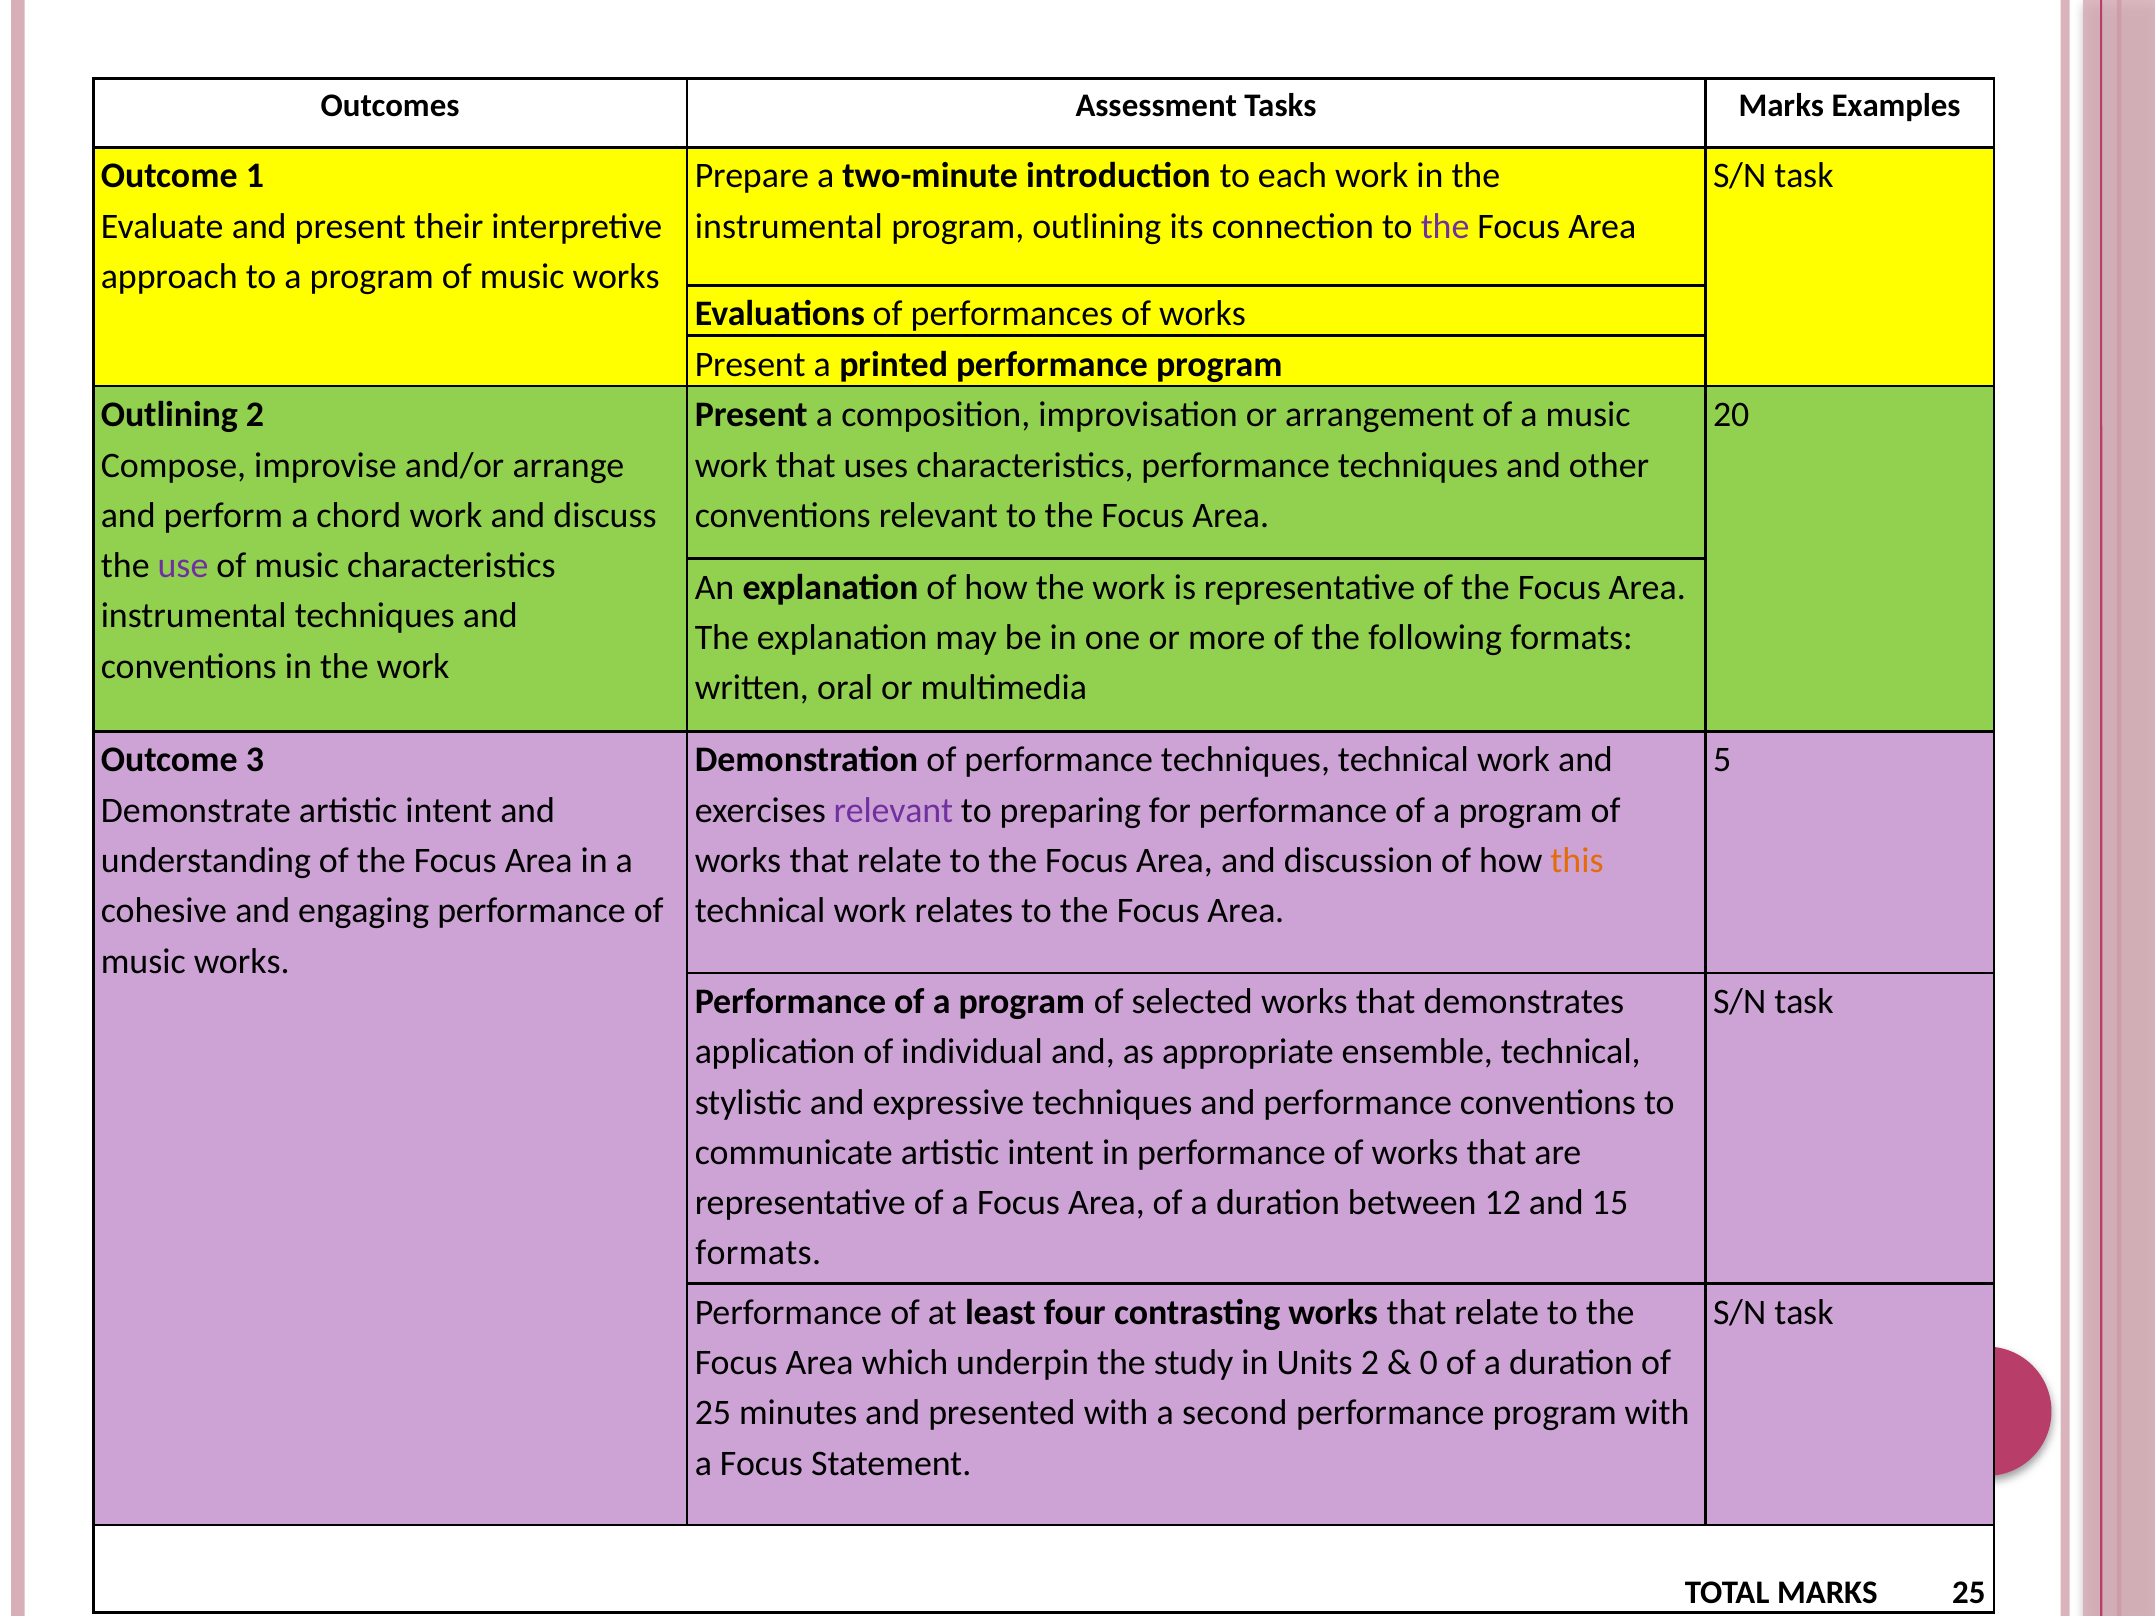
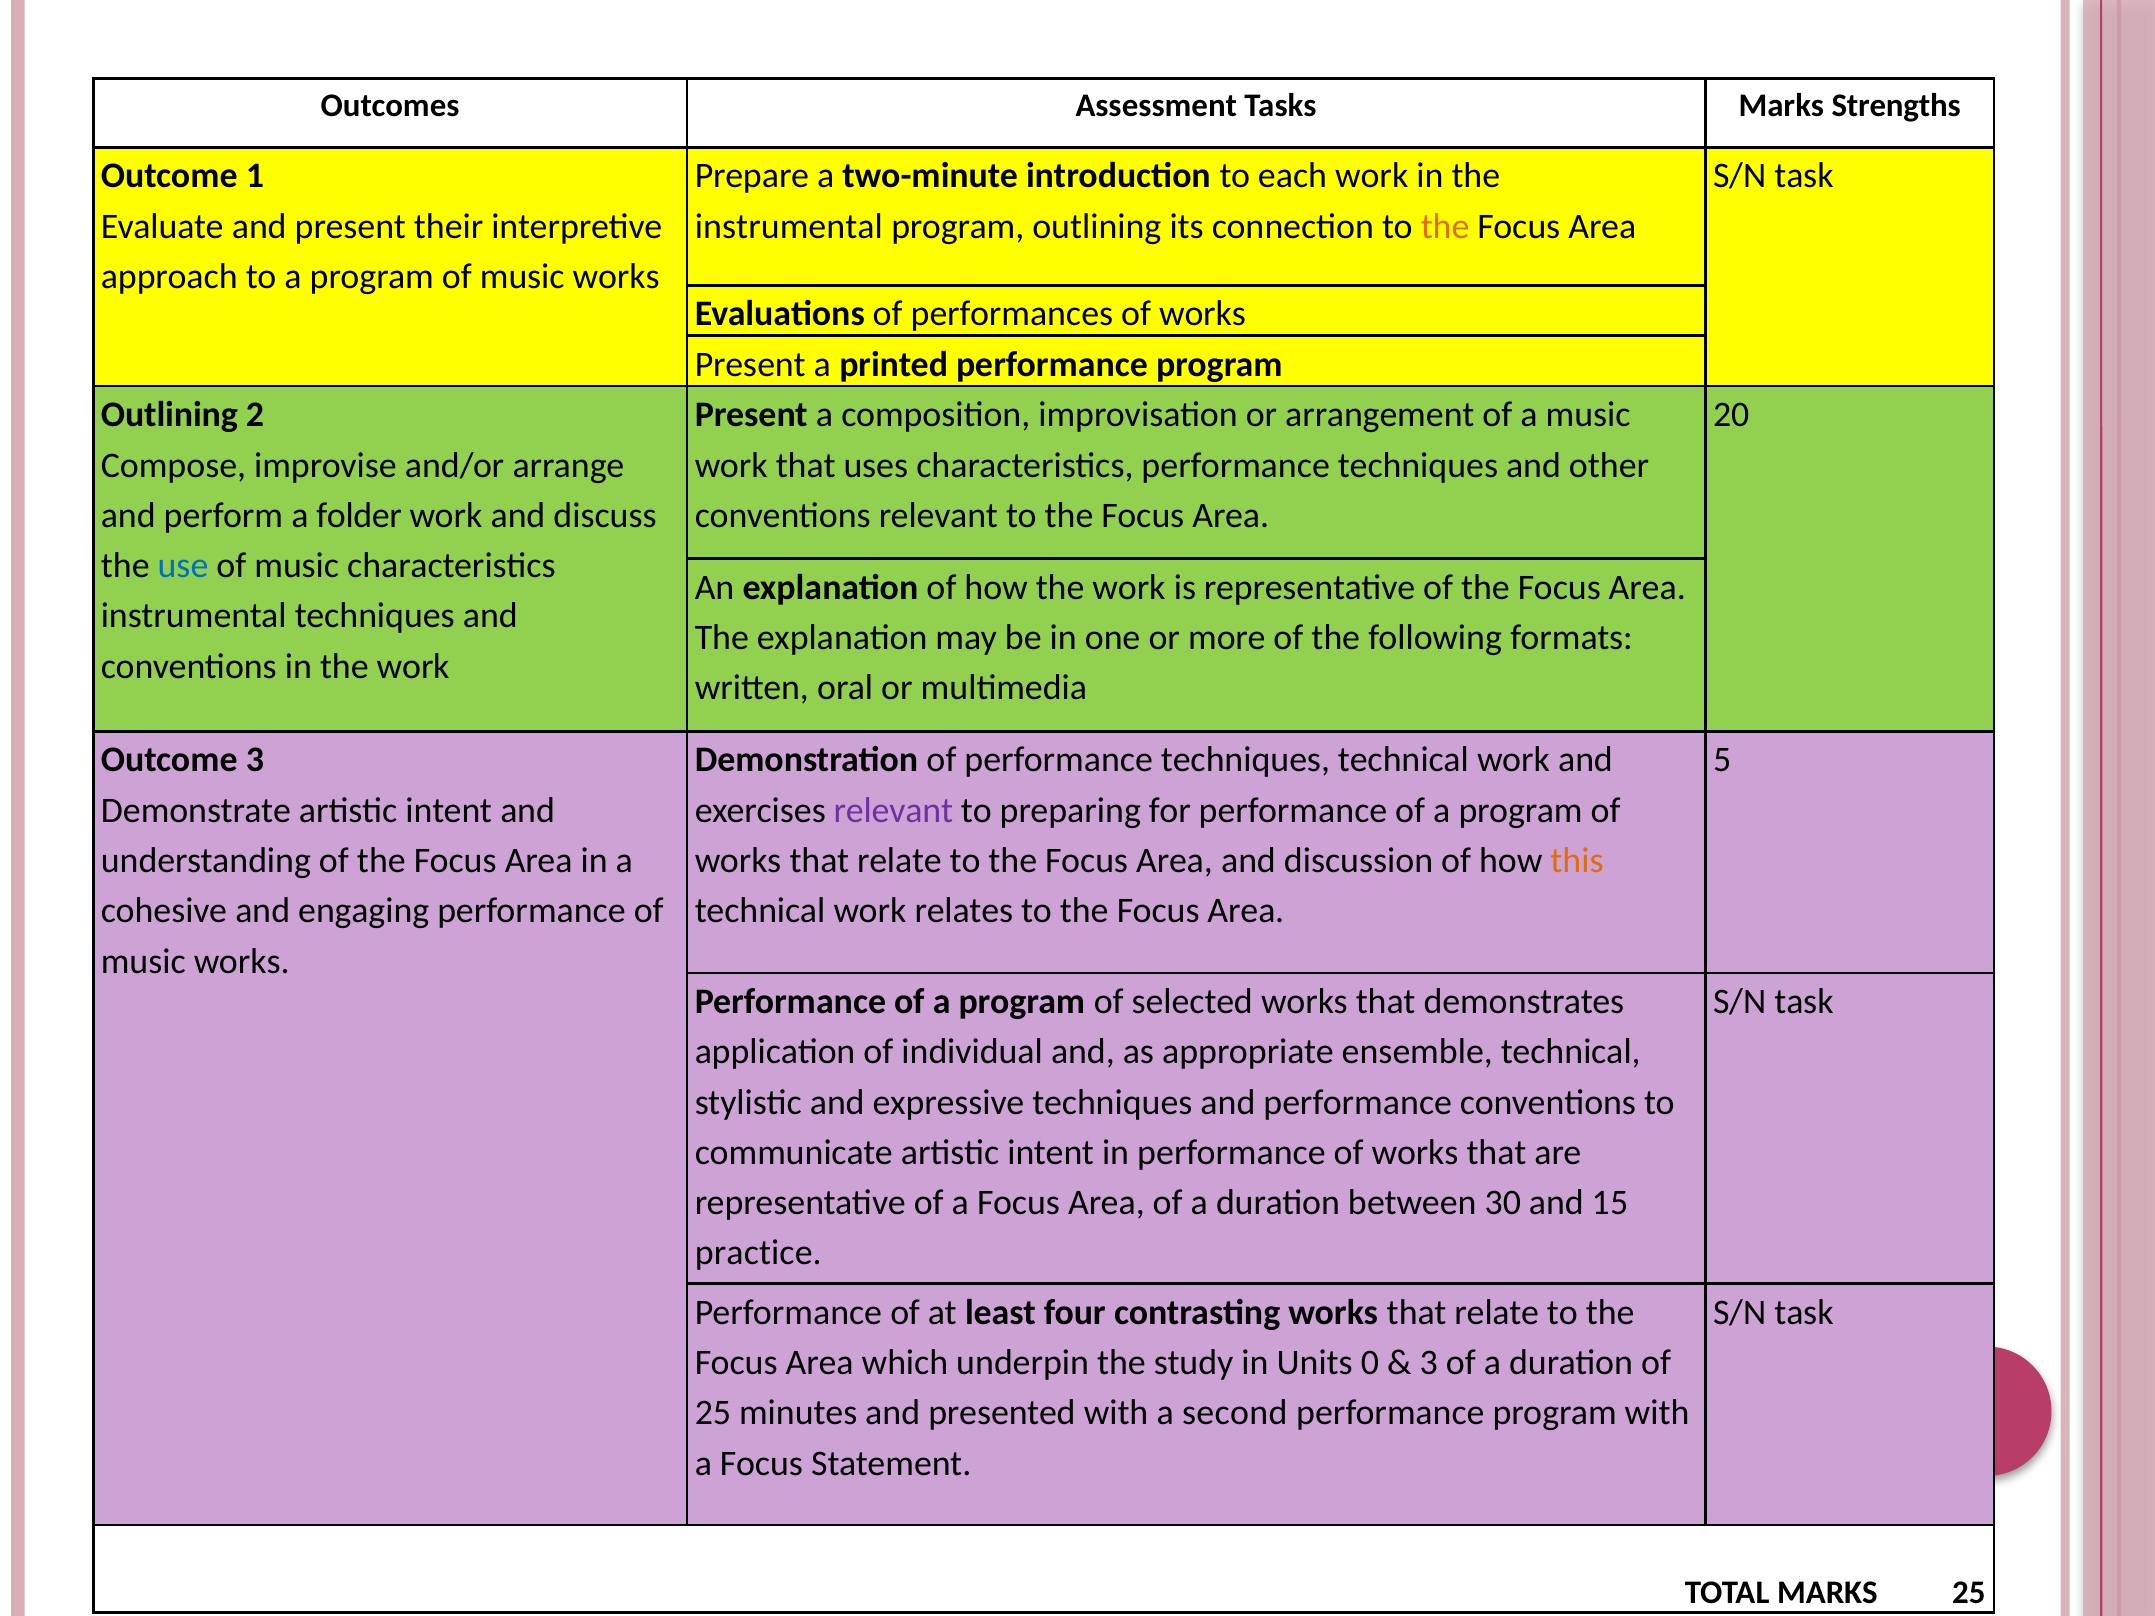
Examples: Examples -> Strengths
the at (1445, 226) colour: purple -> orange
chord: chord -> folder
use colour: purple -> blue
12: 12 -> 30
formats at (758, 1253): formats -> practice
Units 2: 2 -> 0
0 at (1429, 1363): 0 -> 3
